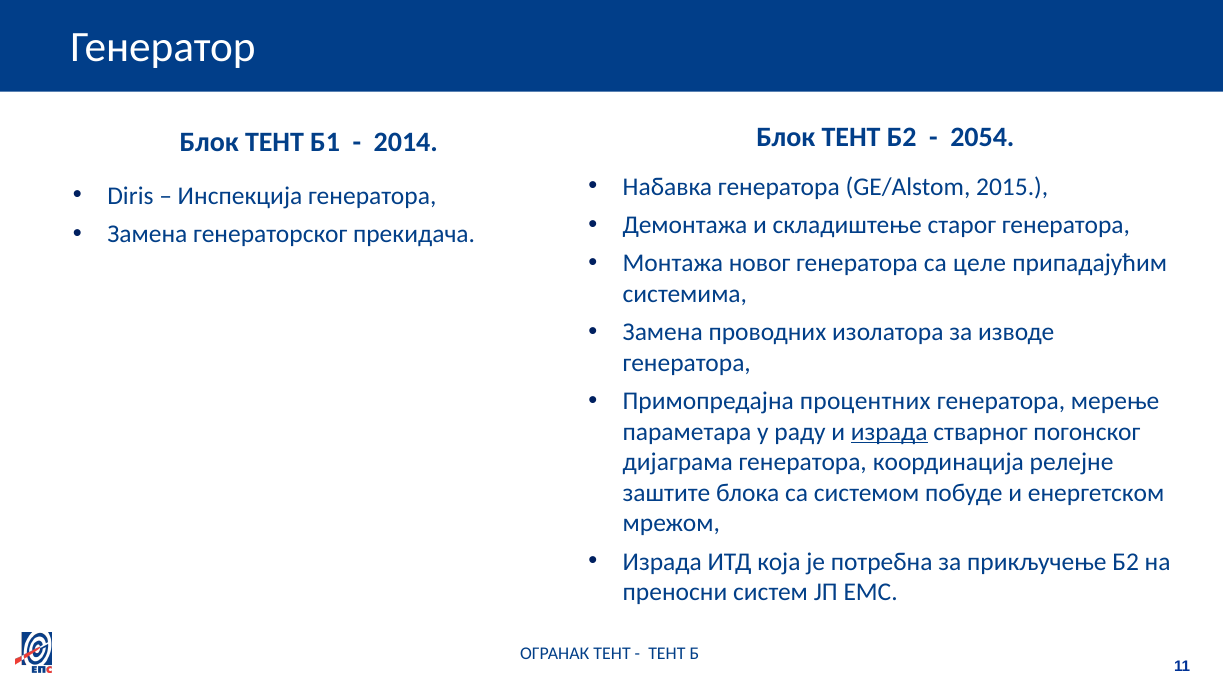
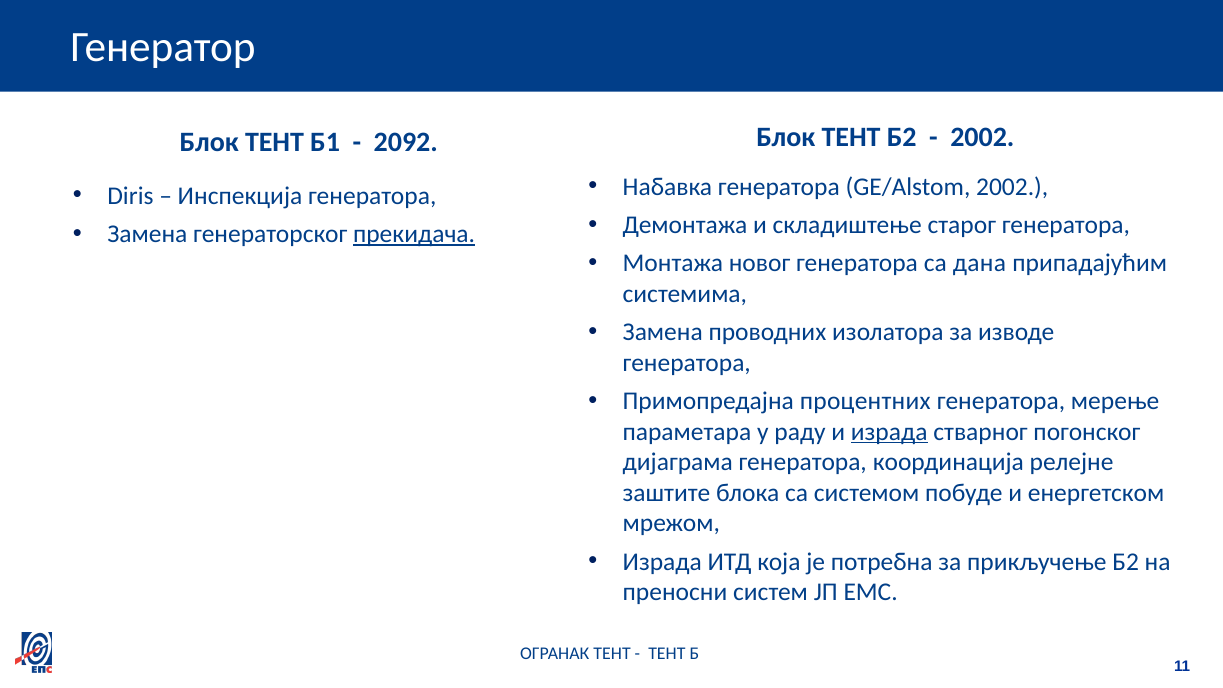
2014: 2014 -> 2092
2054 at (982, 137): 2054 -> 2002
GE/Alstom 2015: 2015 -> 2002
прекидача underline: none -> present
целе: целе -> дана
